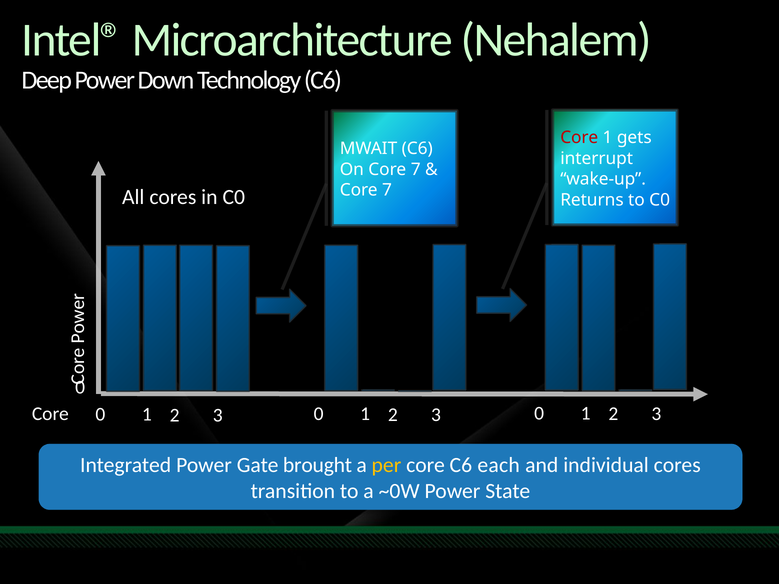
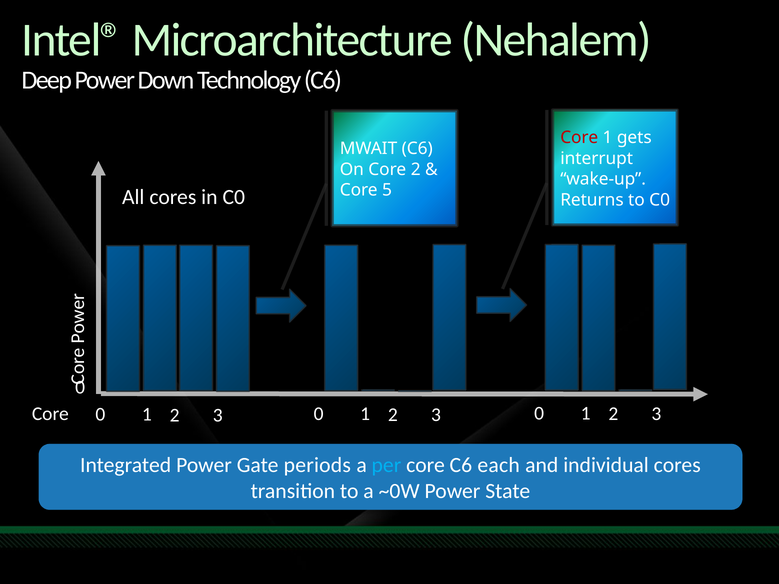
On Core 7: 7 -> 2
7 at (387, 190): 7 -> 5
brought: brought -> periods
per colour: yellow -> light blue
